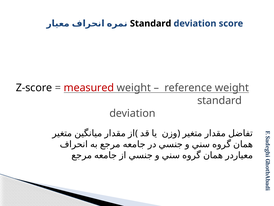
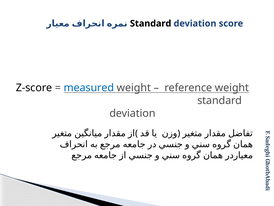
measured colour: red -> blue
